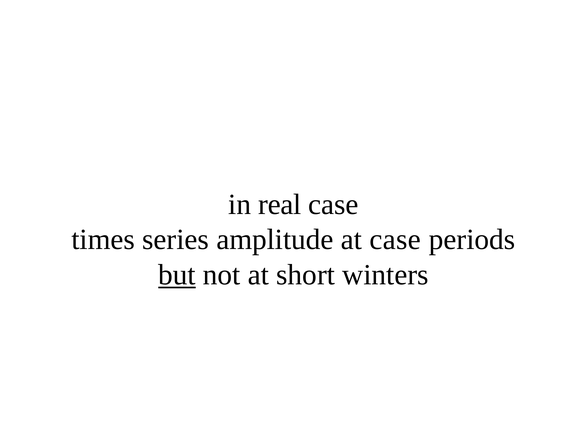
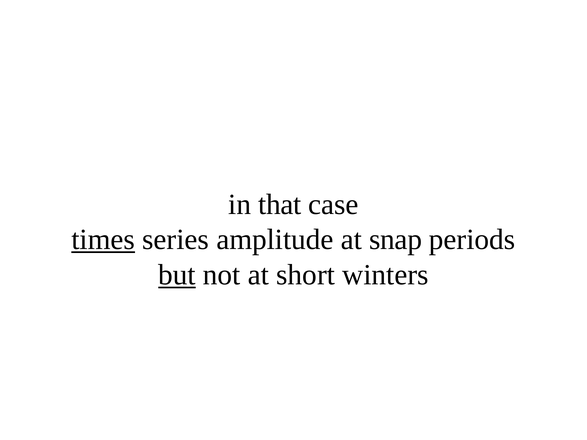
real: real -> that
times underline: none -> present
at case: case -> snap
